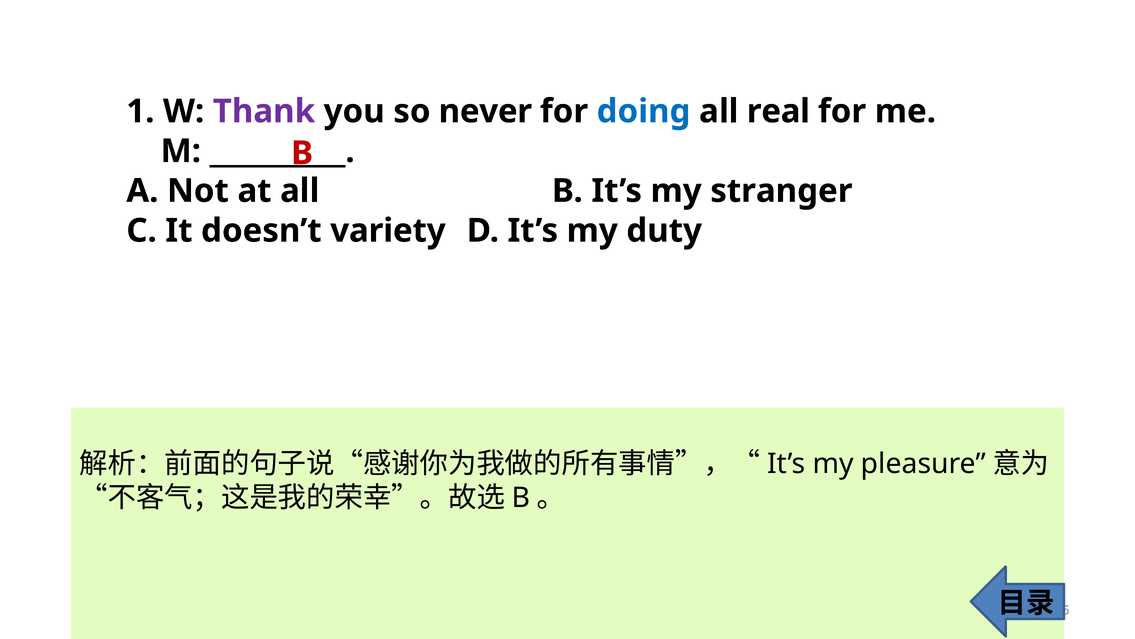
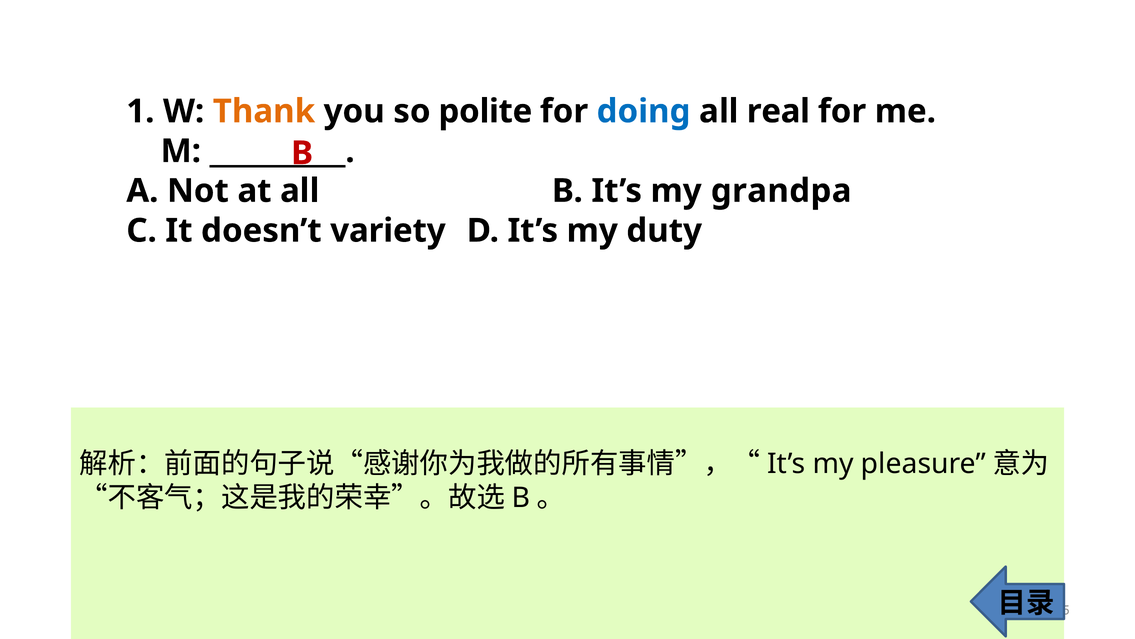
Thank colour: purple -> orange
never: never -> polite
stranger: stranger -> grandpa
